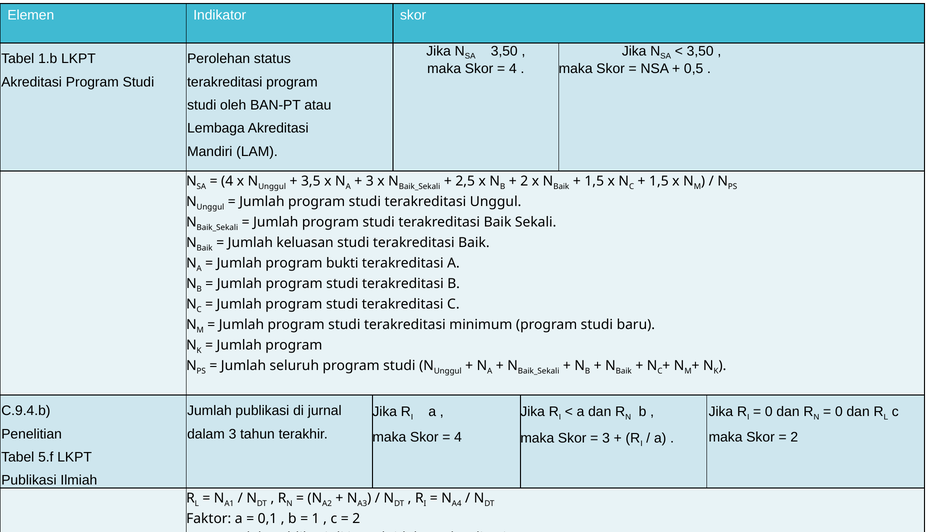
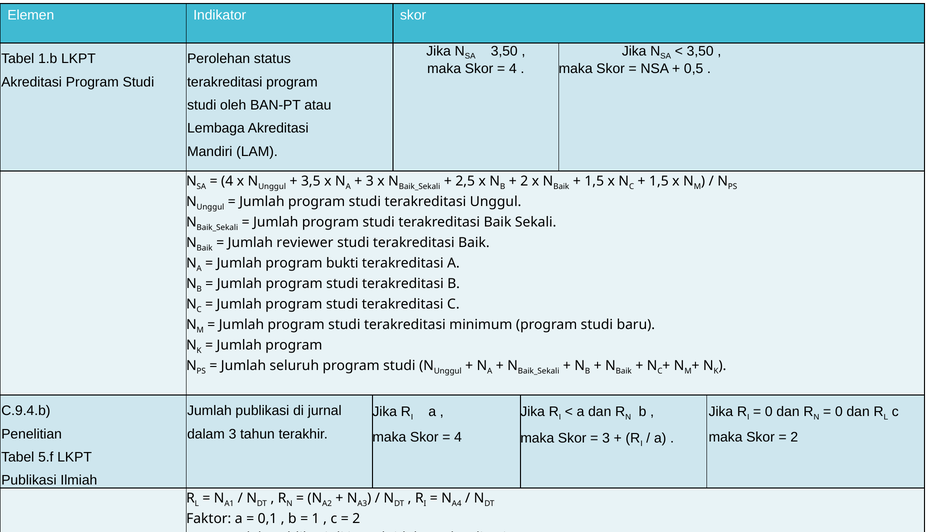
keluasan: keluasan -> reviewer
